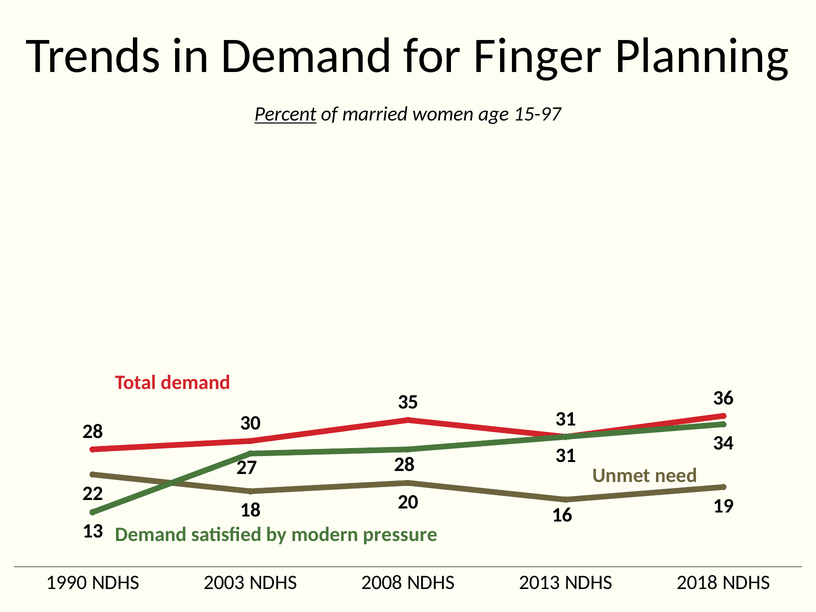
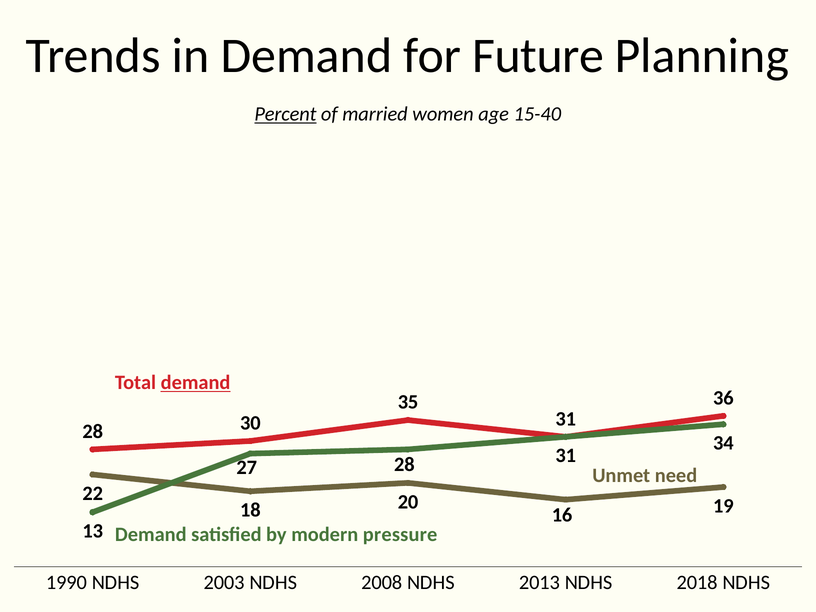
Finger: Finger -> Future
15-97: 15-97 -> 15-40
demand at (196, 383) underline: none -> present
